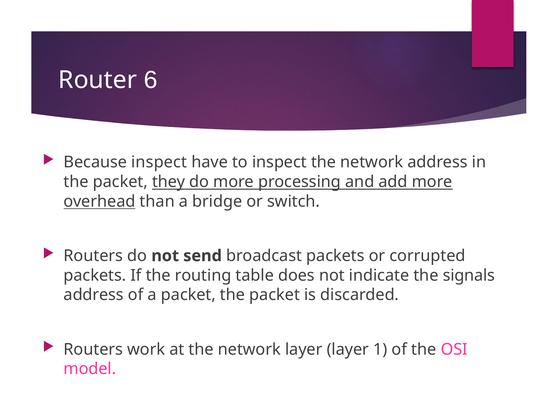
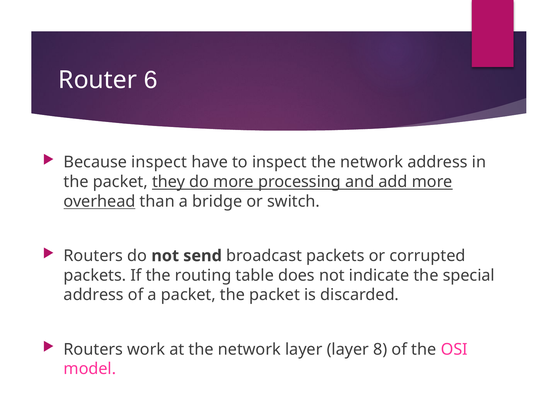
signals: signals -> special
1: 1 -> 8
